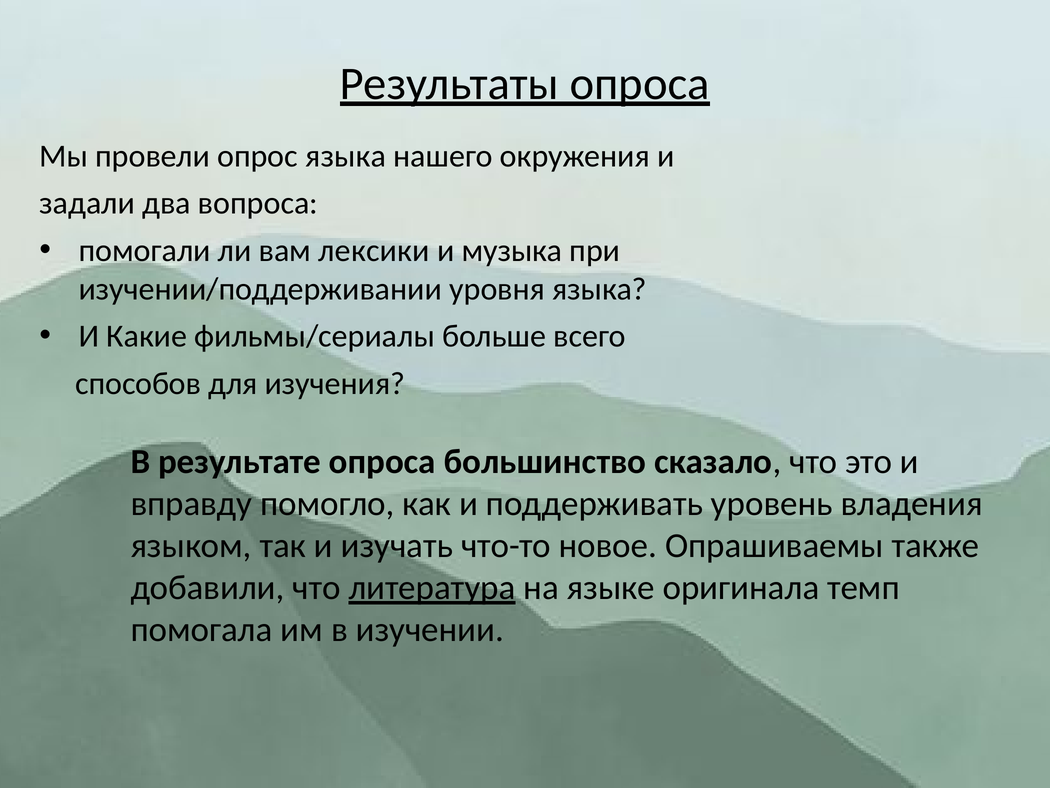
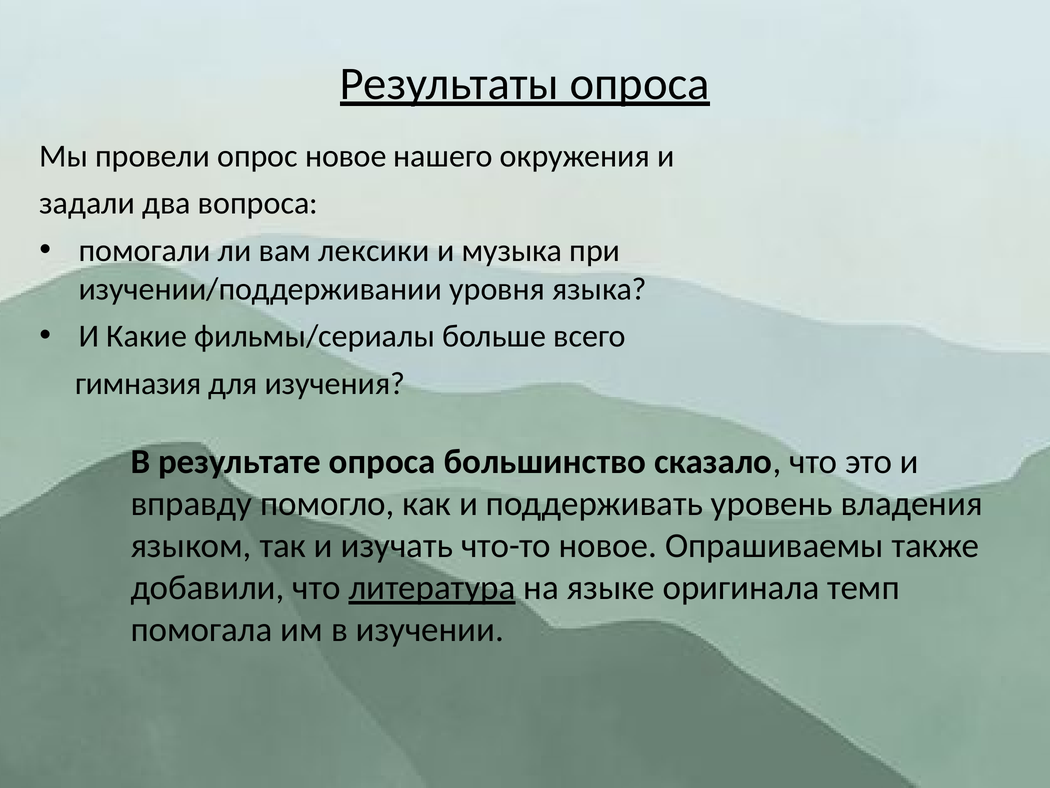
опрос языка: языка -> новое
способов: способов -> гимназия
